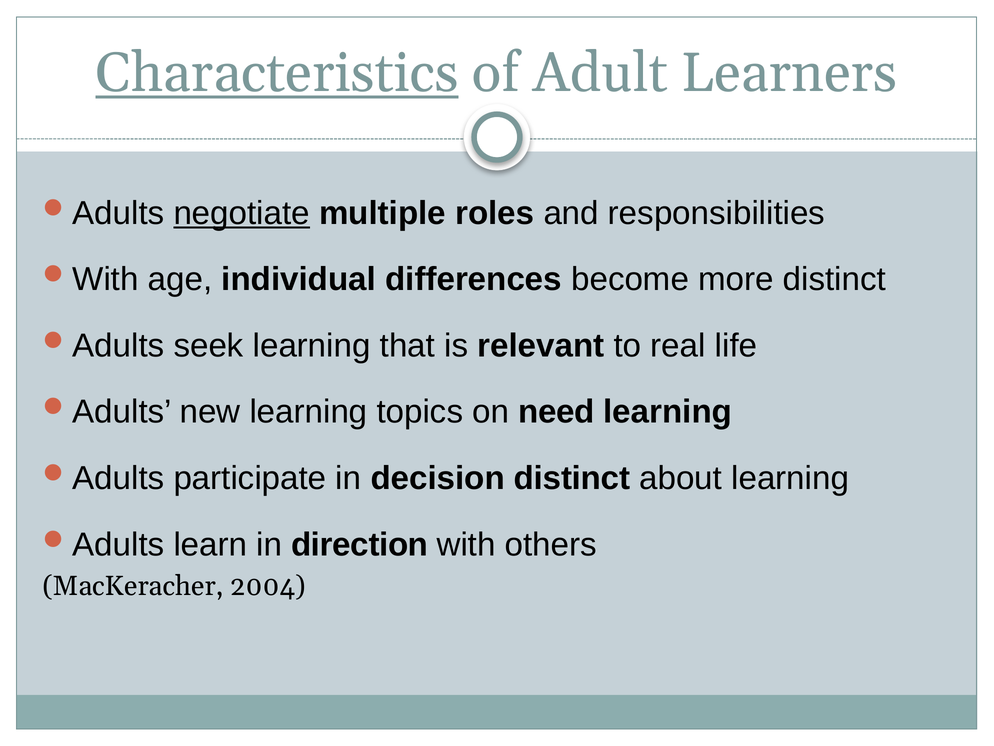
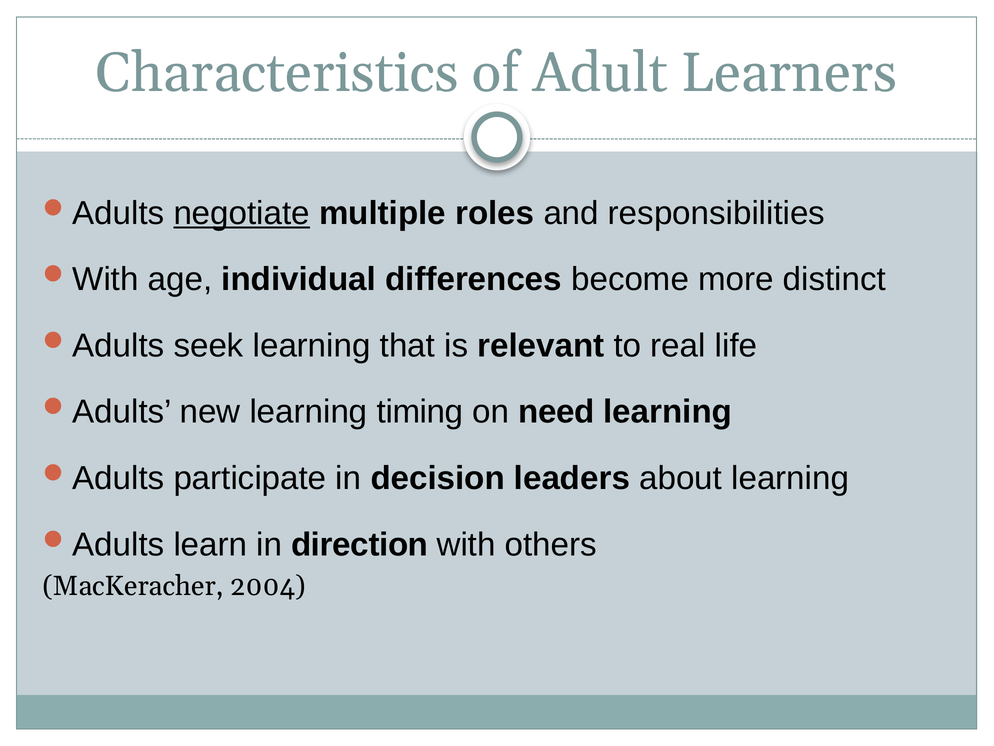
Characteristics underline: present -> none
topics: topics -> timing
decision distinct: distinct -> leaders
